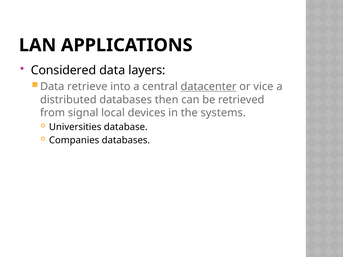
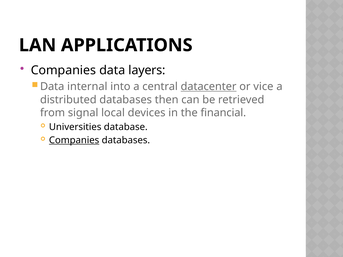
Considered at (64, 70): Considered -> Companies
retrieve: retrieve -> internal
systems: systems -> financial
Companies at (74, 140) underline: none -> present
